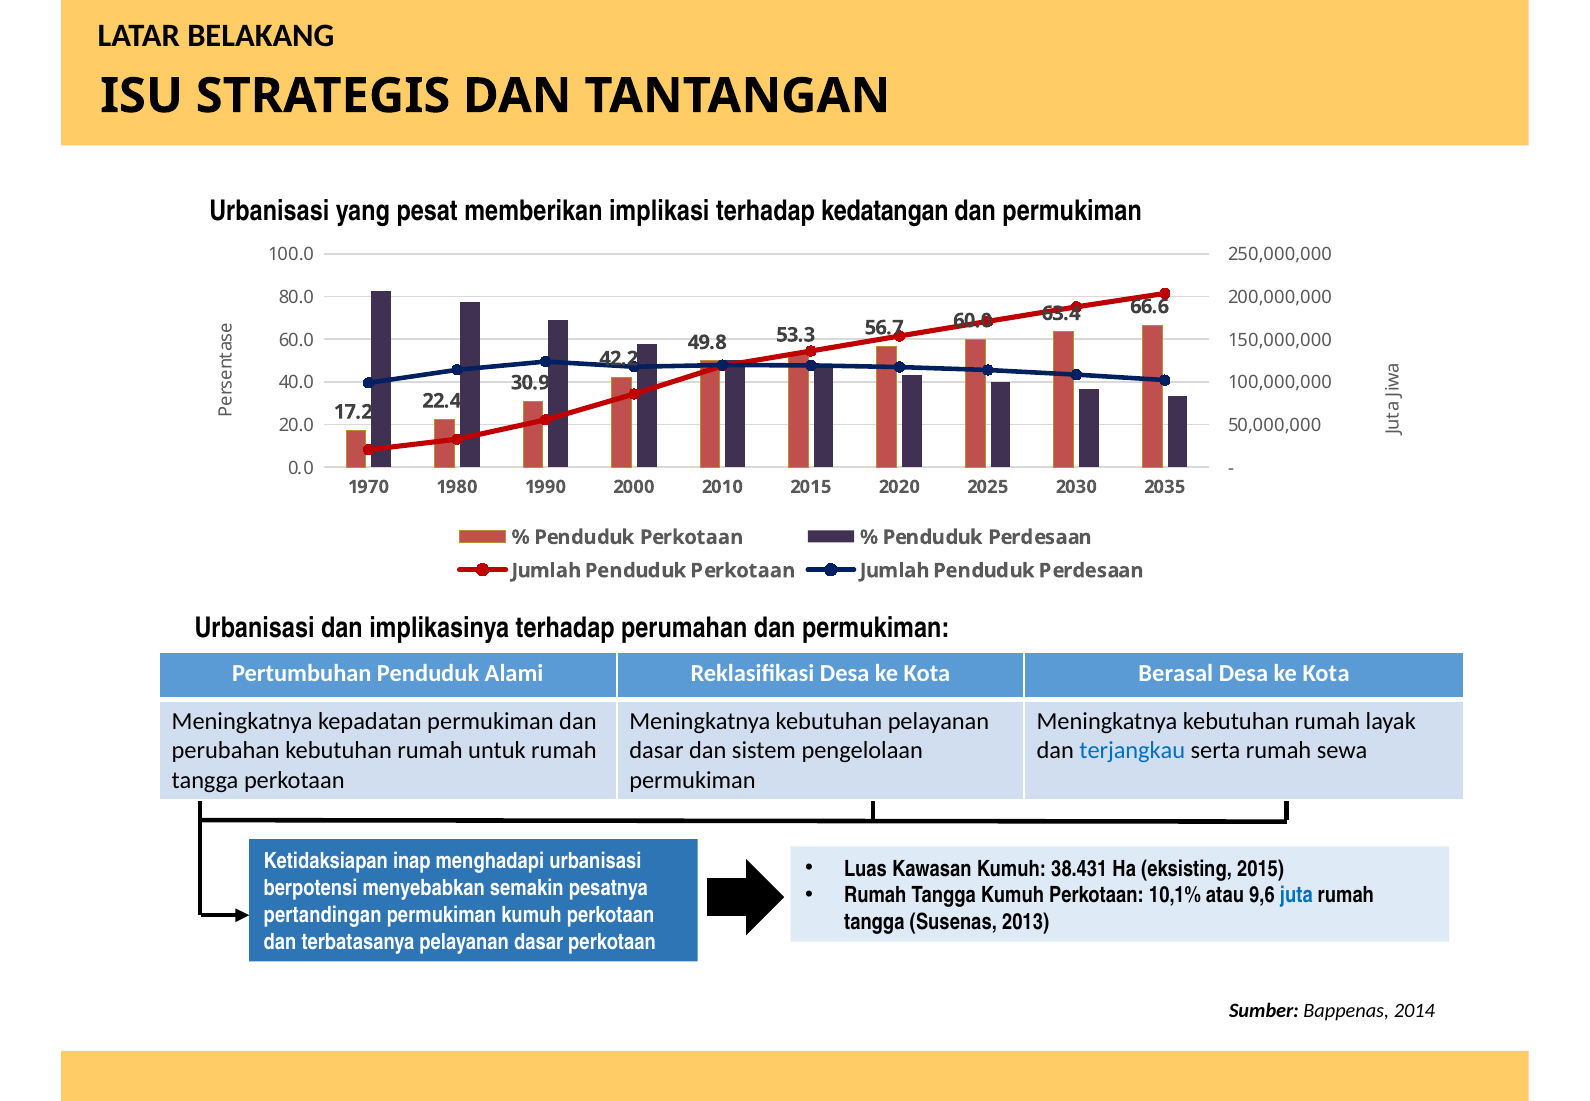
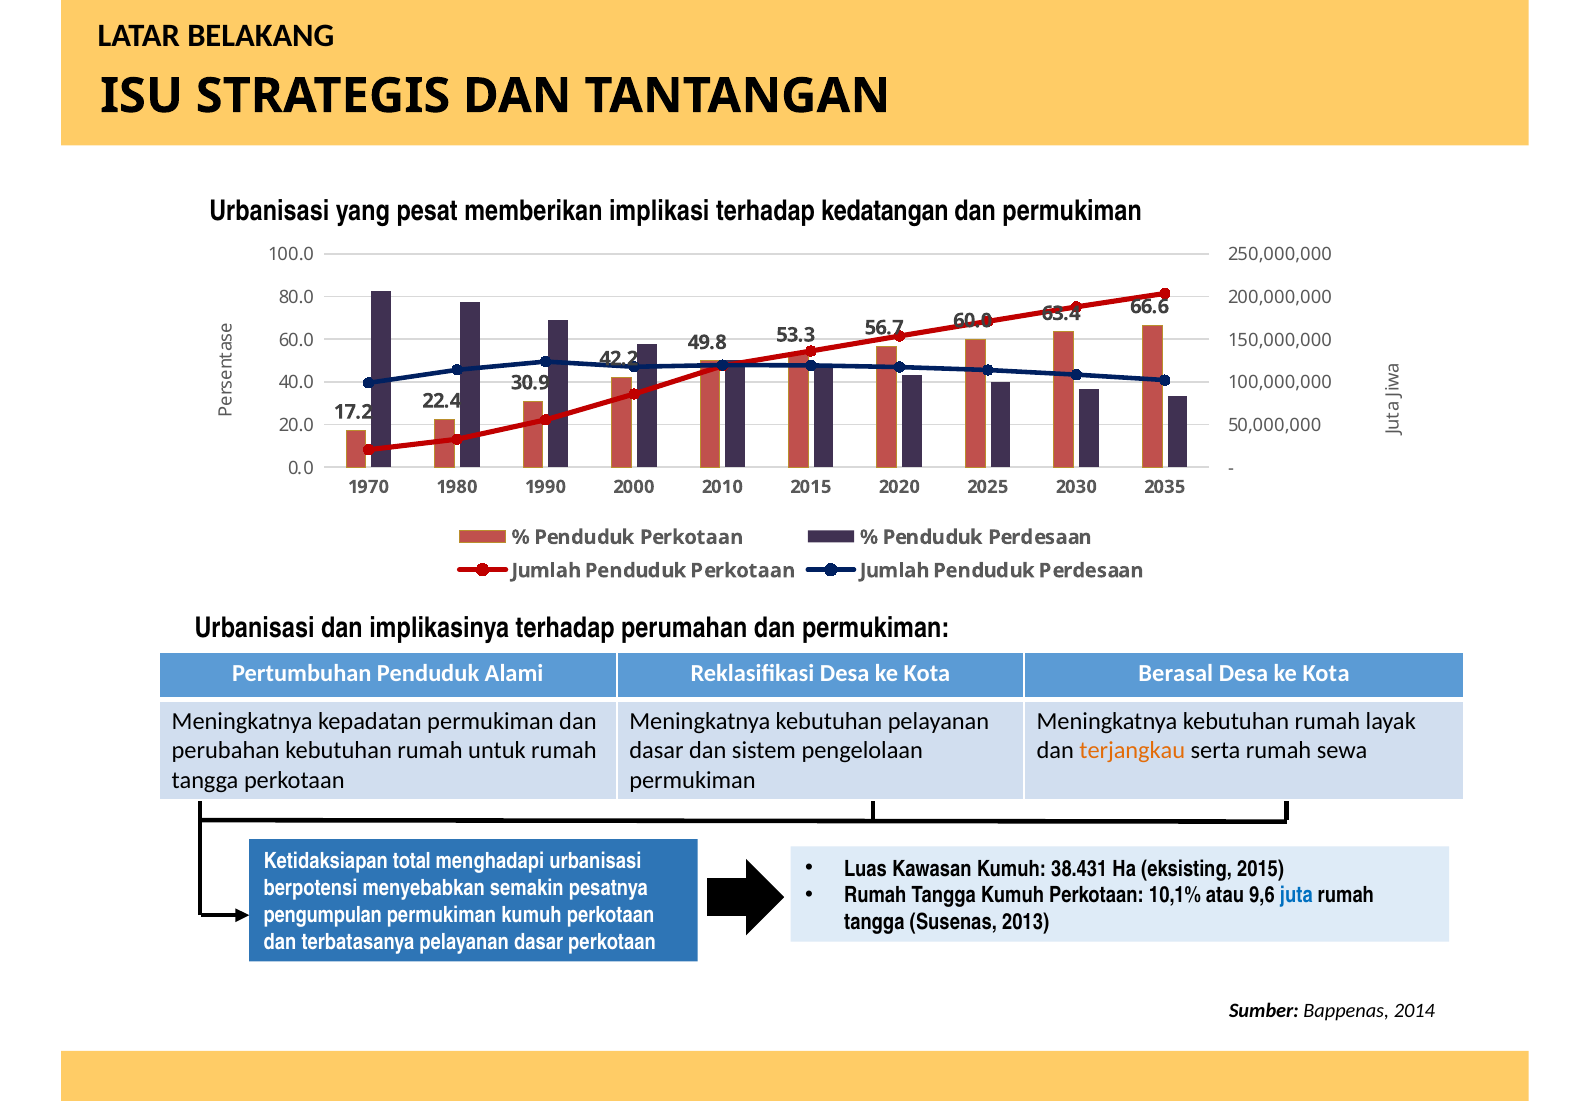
terjangkau colour: blue -> orange
inap: inap -> total
pertandingan: pertandingan -> pengumpulan
